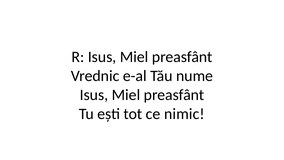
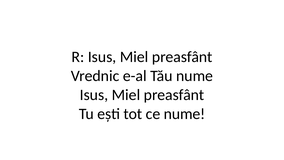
ce nimic: nimic -> nume
